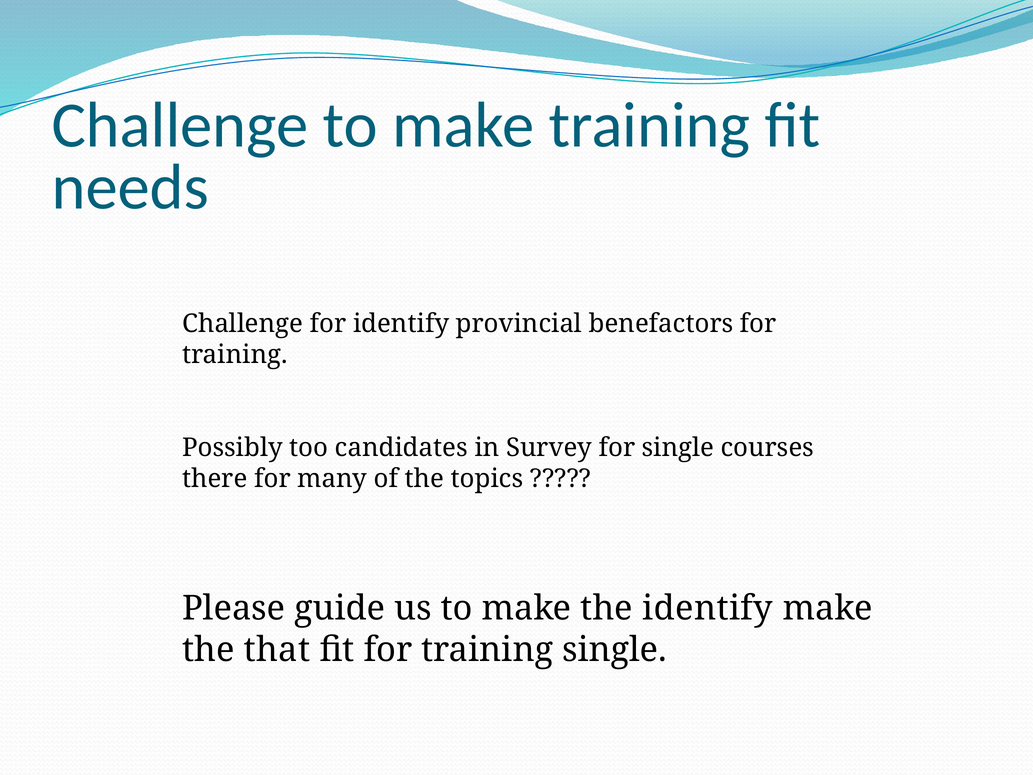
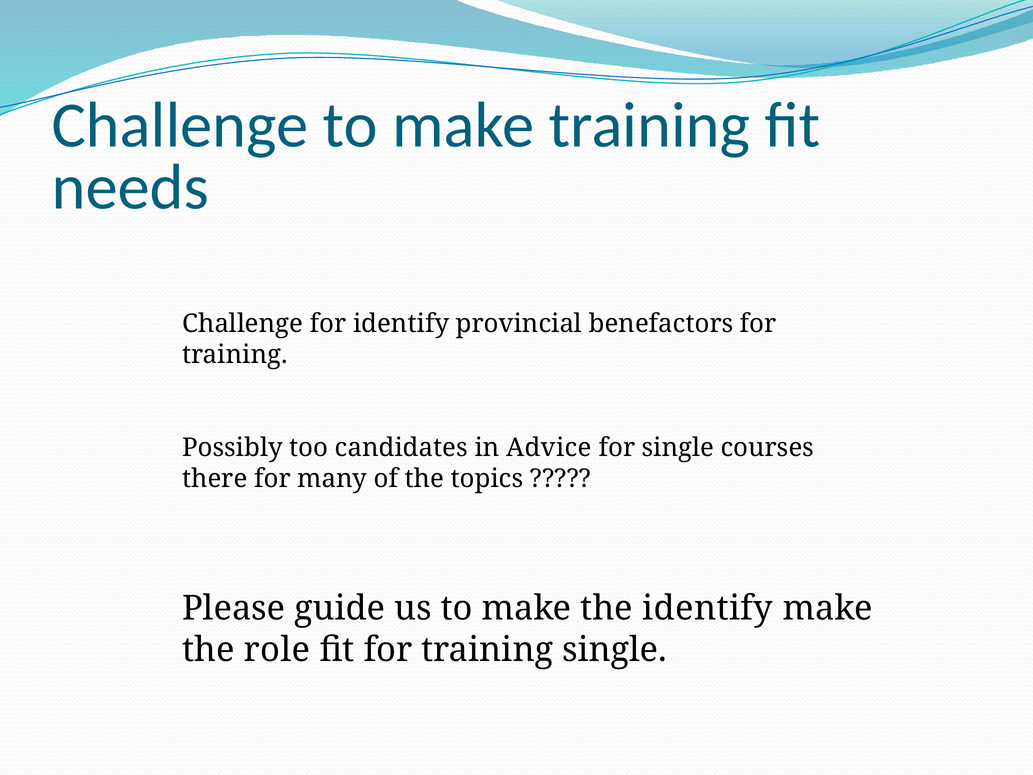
Survey: Survey -> Advice
that: that -> role
